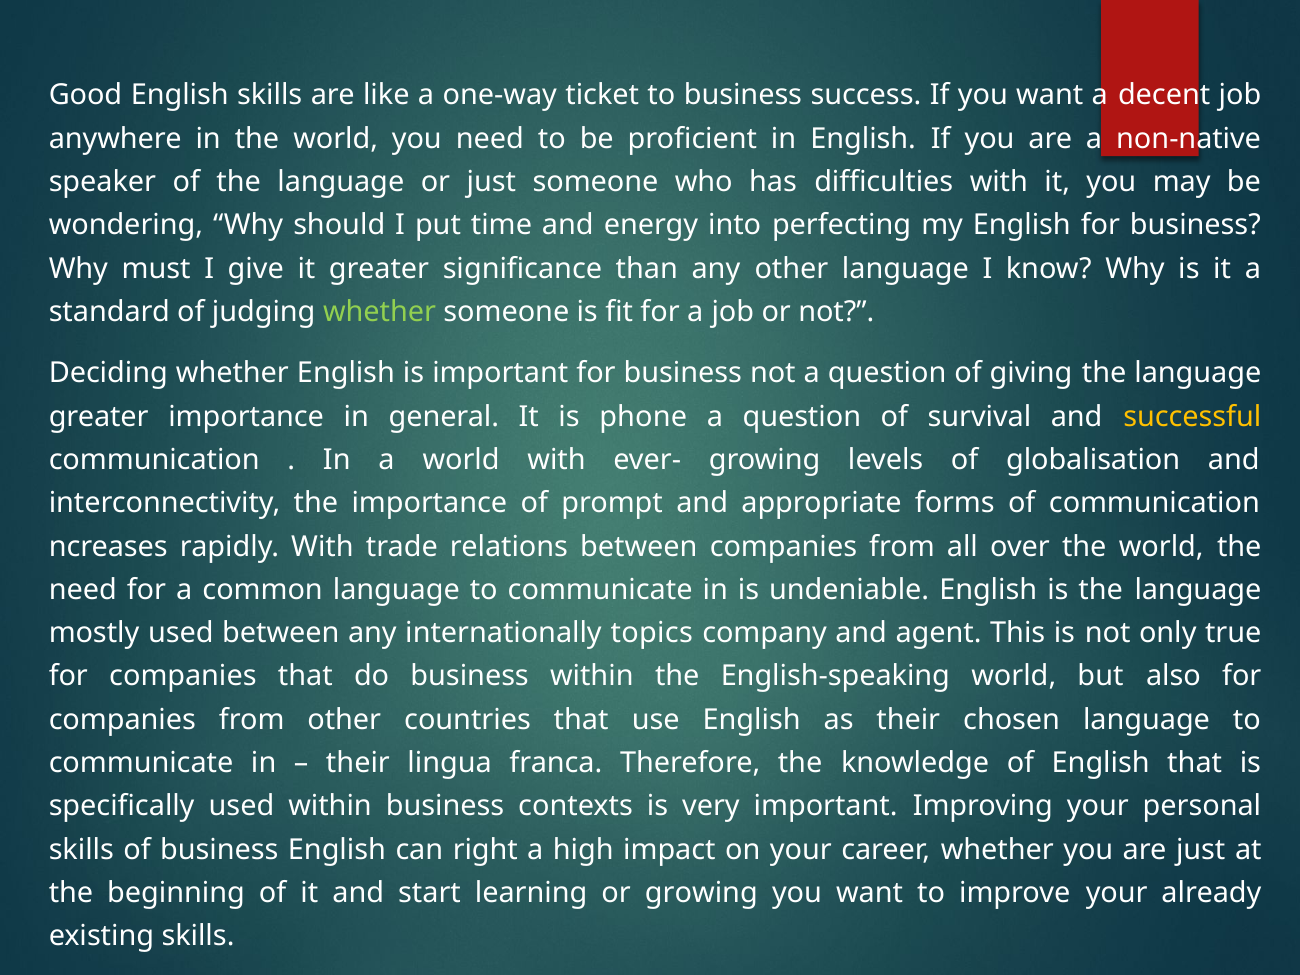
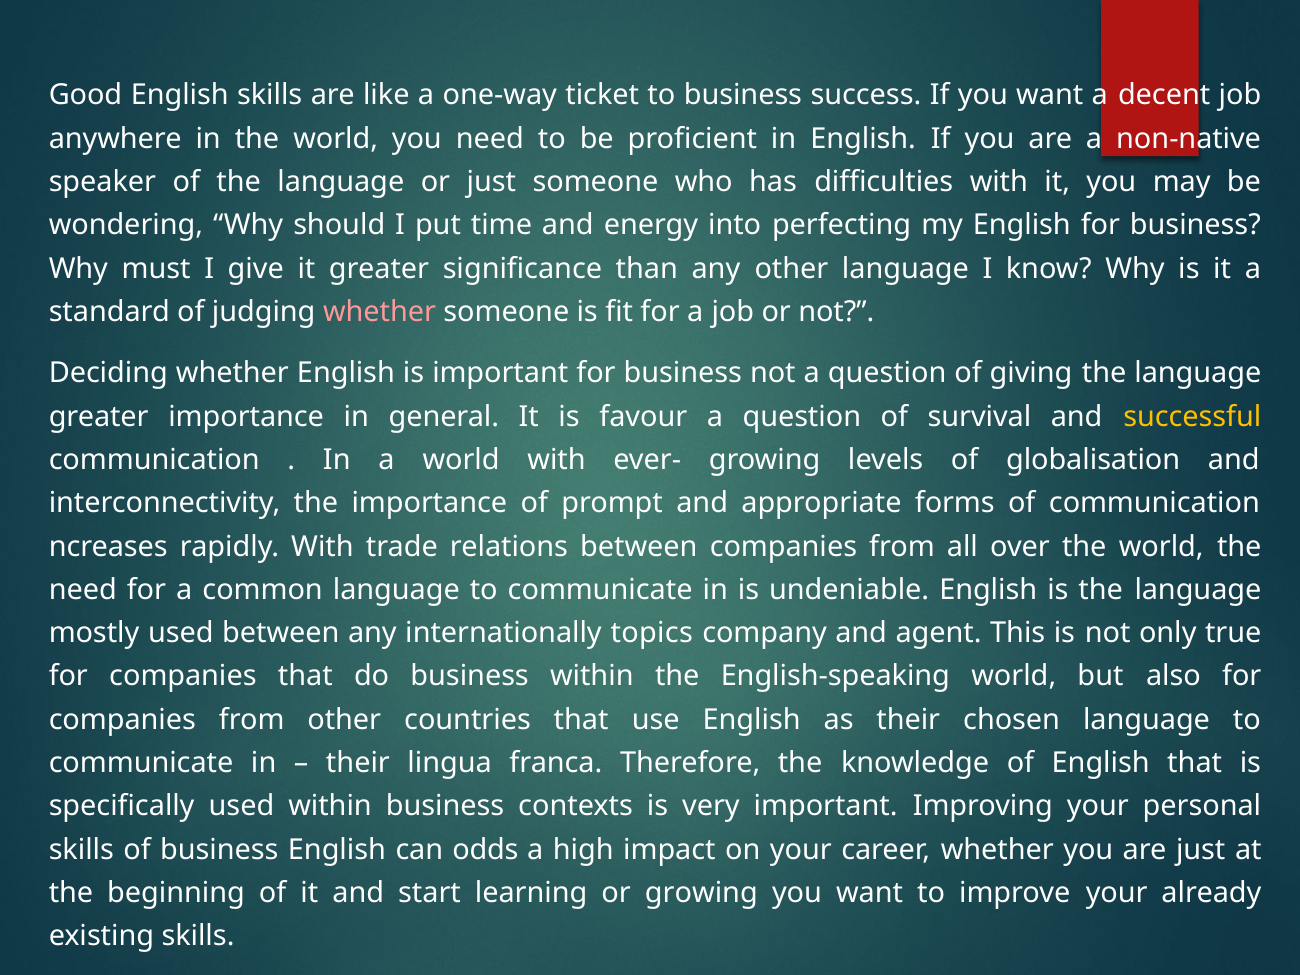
whether at (380, 312) colour: light green -> pink
phone: phone -> favour
right: right -> odds
